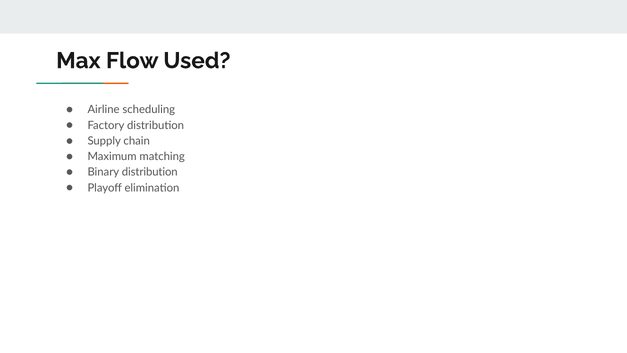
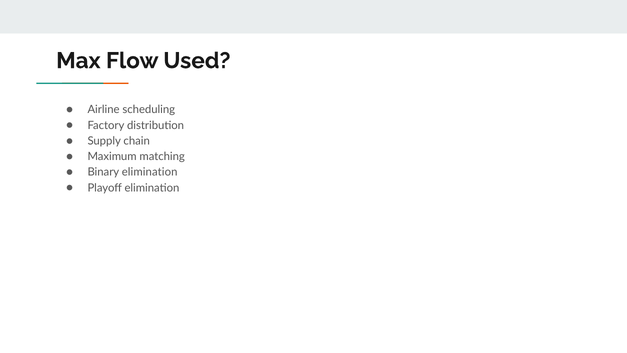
Binary distribution: distribution -> elimination
